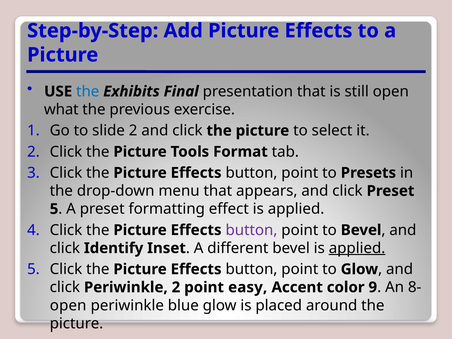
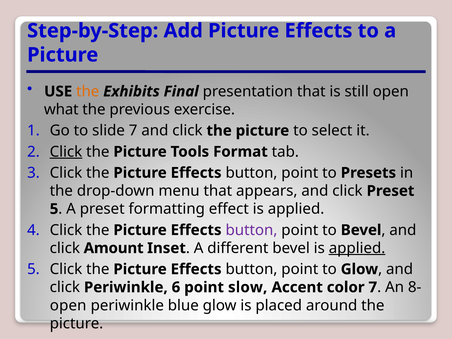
the at (88, 91) colour: blue -> orange
slide 2: 2 -> 7
Click at (66, 152) underline: none -> present
Identify: Identify -> Amount
Periwinkle 2: 2 -> 6
easy: easy -> slow
color 9: 9 -> 7
